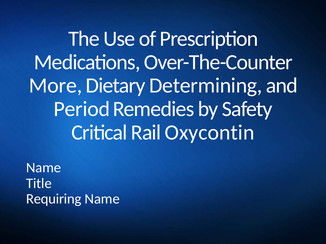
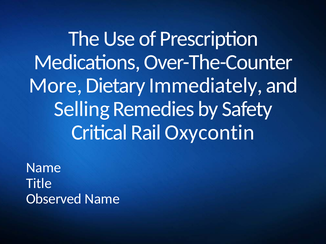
Determining: Determining -> Immediately
Period: Period -> Selling
Requiring: Requiring -> Observed
